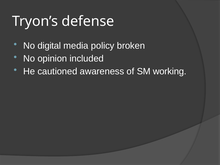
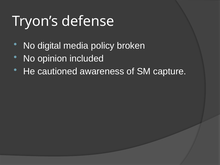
working: working -> capture
